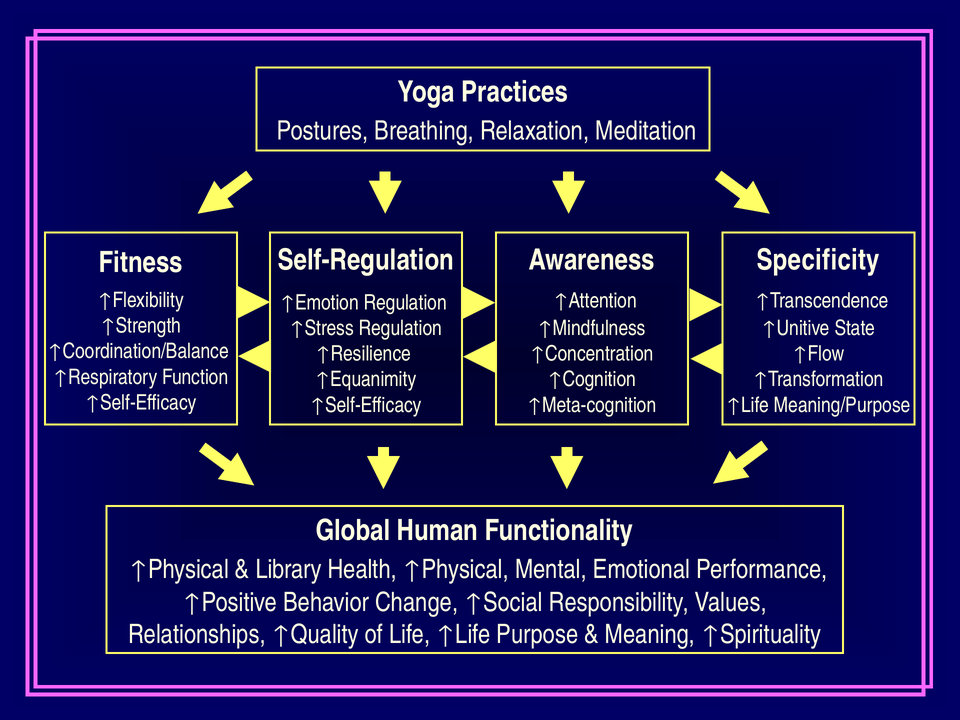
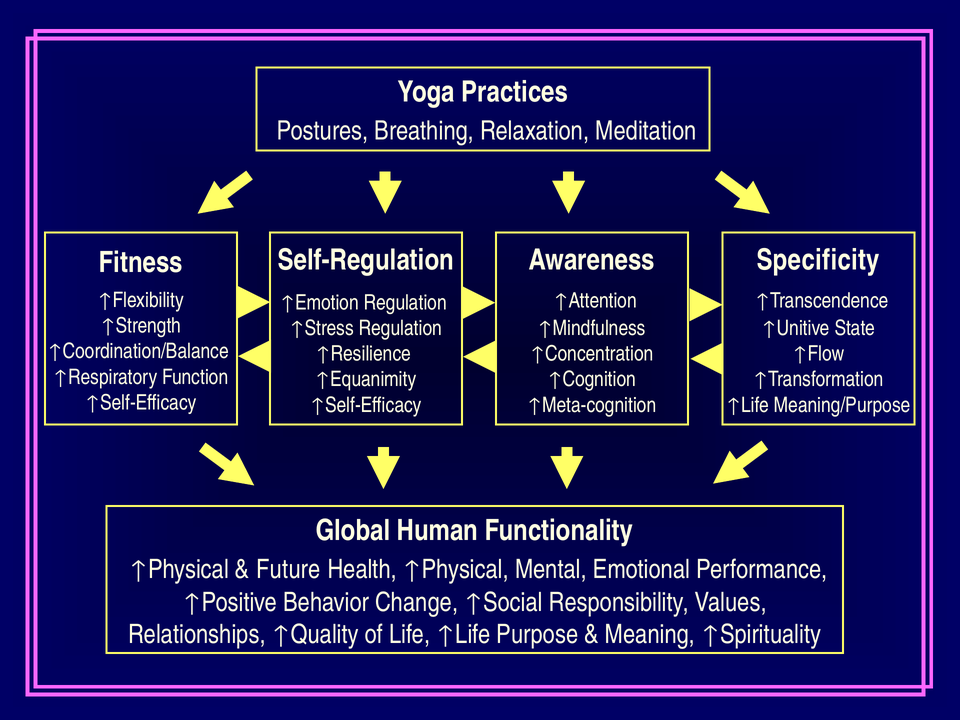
Library: Library -> Future
